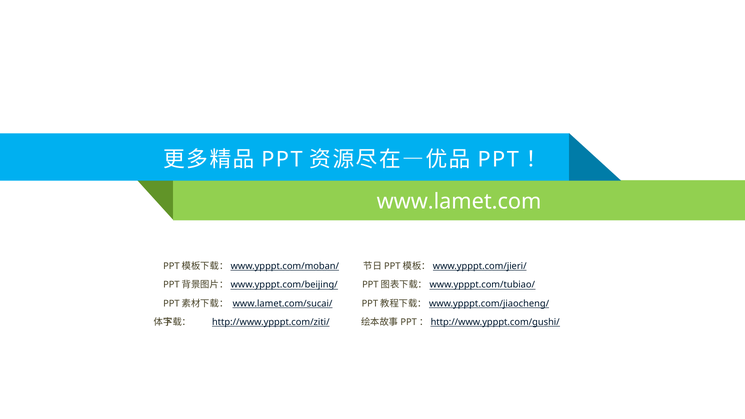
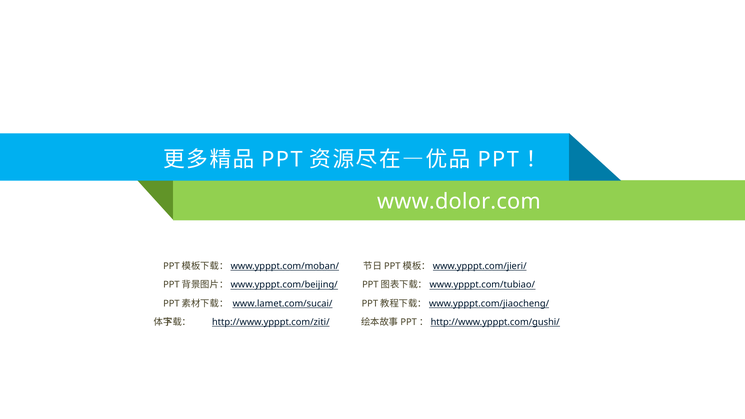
www.lamet.com: www.lamet.com -> www.dolor.com
